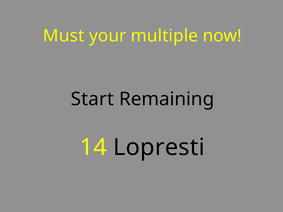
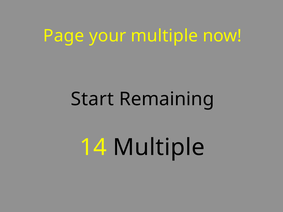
Must: Must -> Page
14 Lopresti: Lopresti -> Multiple
